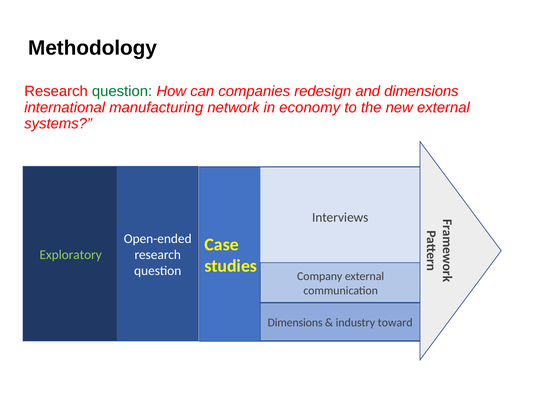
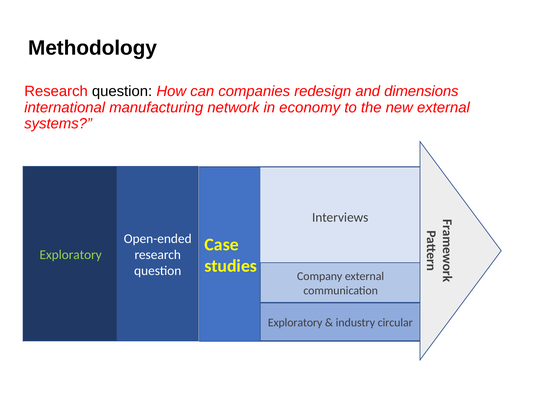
question at (122, 91) colour: green -> black
Dimensions at (295, 322): Dimensions -> Exploratory
toward: toward -> circular
